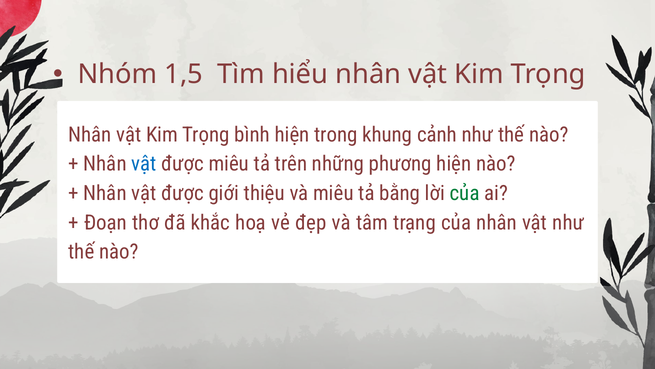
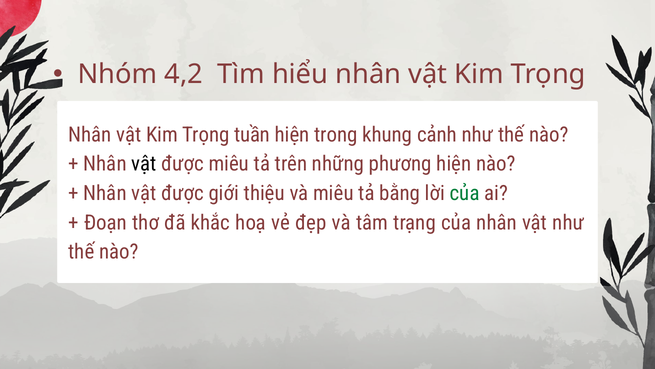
1,5: 1,5 -> 4,2
bình: bình -> tuần
vật at (144, 164) colour: blue -> black
